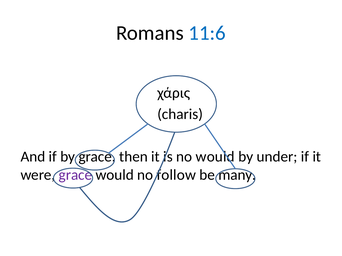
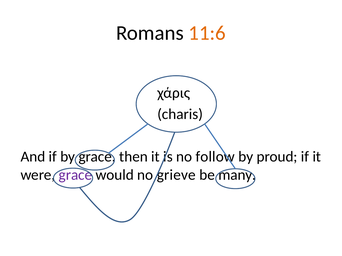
11:6 colour: blue -> orange
no would: would -> follow
under: under -> proud
follow: follow -> grieve
